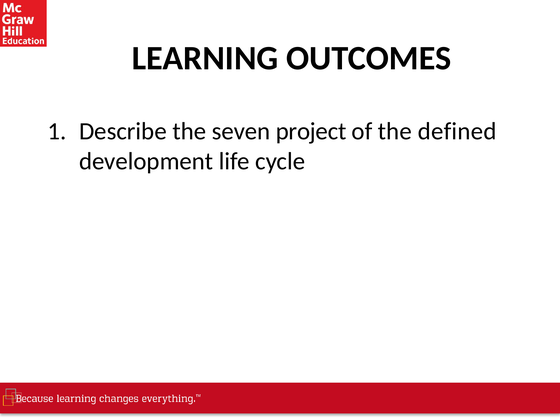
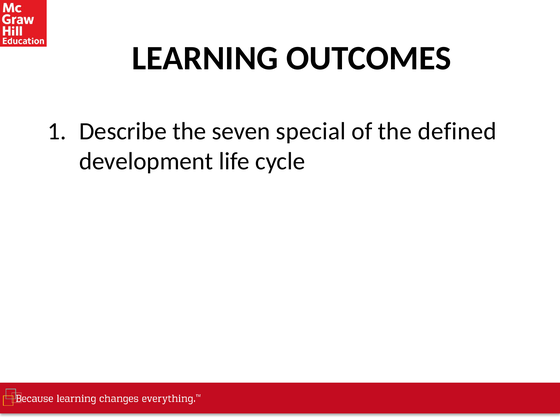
project: project -> special
